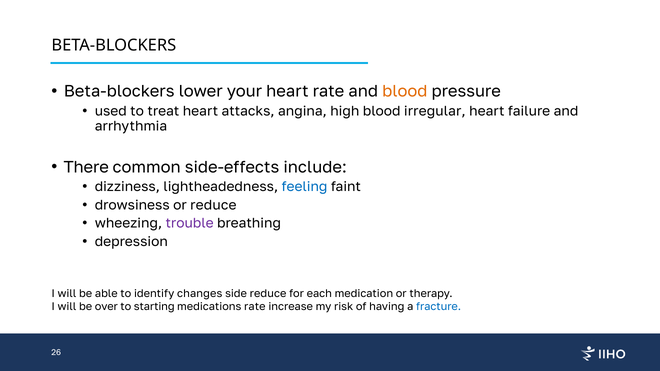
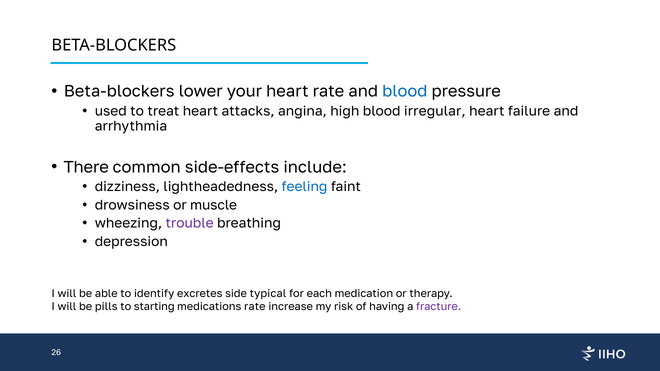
blood at (405, 92) colour: orange -> blue
or reduce: reduce -> muscle
changes: changes -> excretes
side reduce: reduce -> typical
over: over -> pills
fracture colour: blue -> purple
